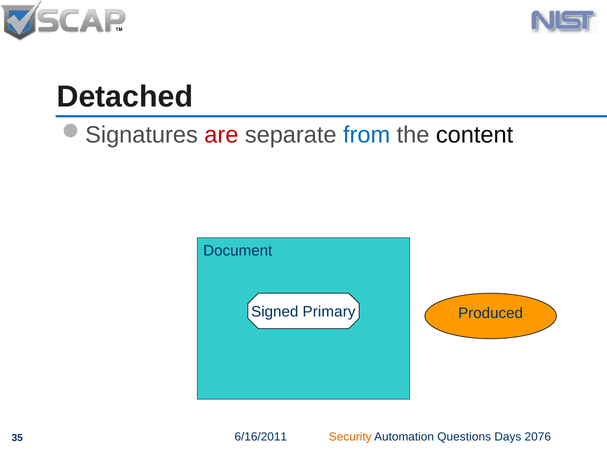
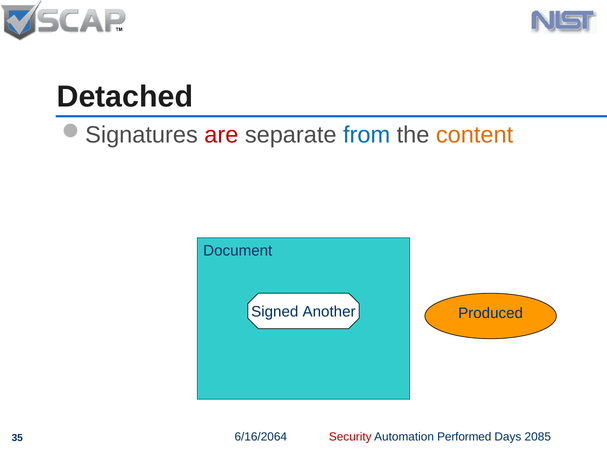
content colour: black -> orange
Primary: Primary -> Another
Security colour: orange -> red
Questions: Questions -> Performed
2076: 2076 -> 2085
6/16/2011: 6/16/2011 -> 6/16/2064
